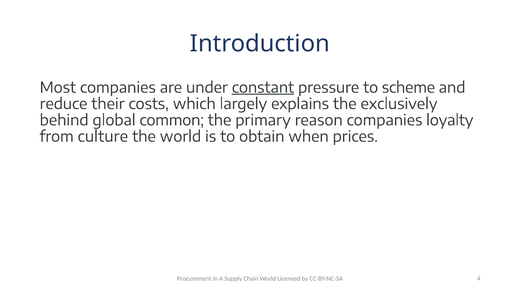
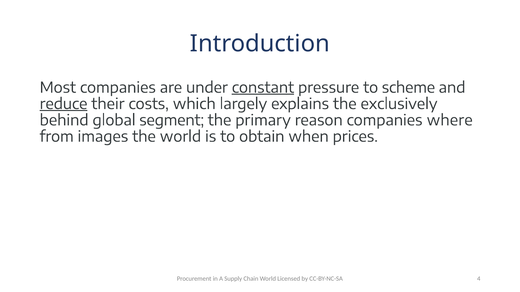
reduce underline: none -> present
common: common -> segment
loyalty: loyalty -> where
culture: culture -> images
